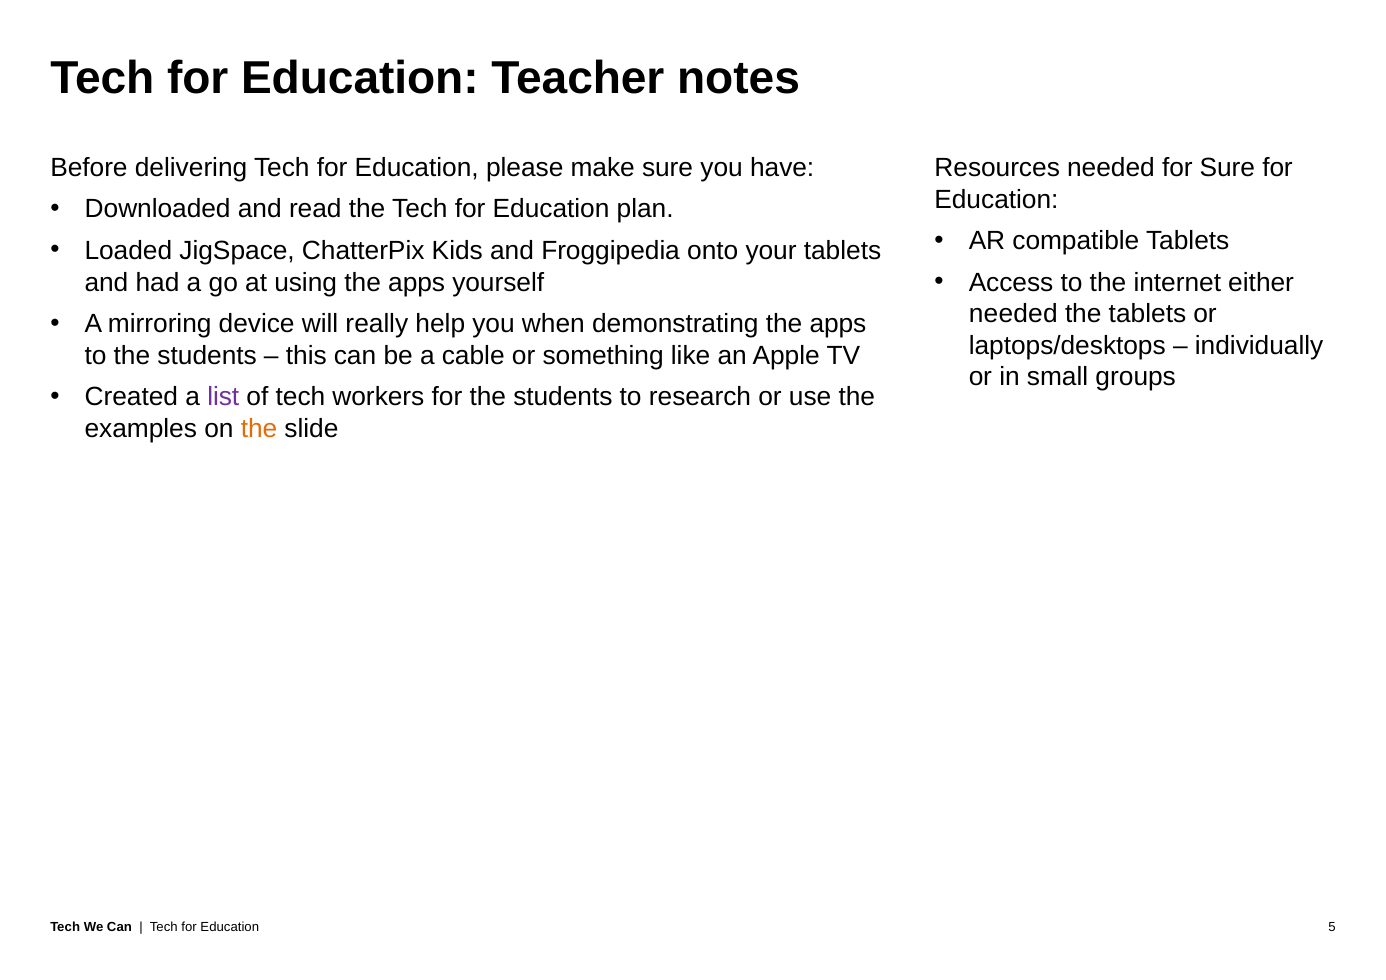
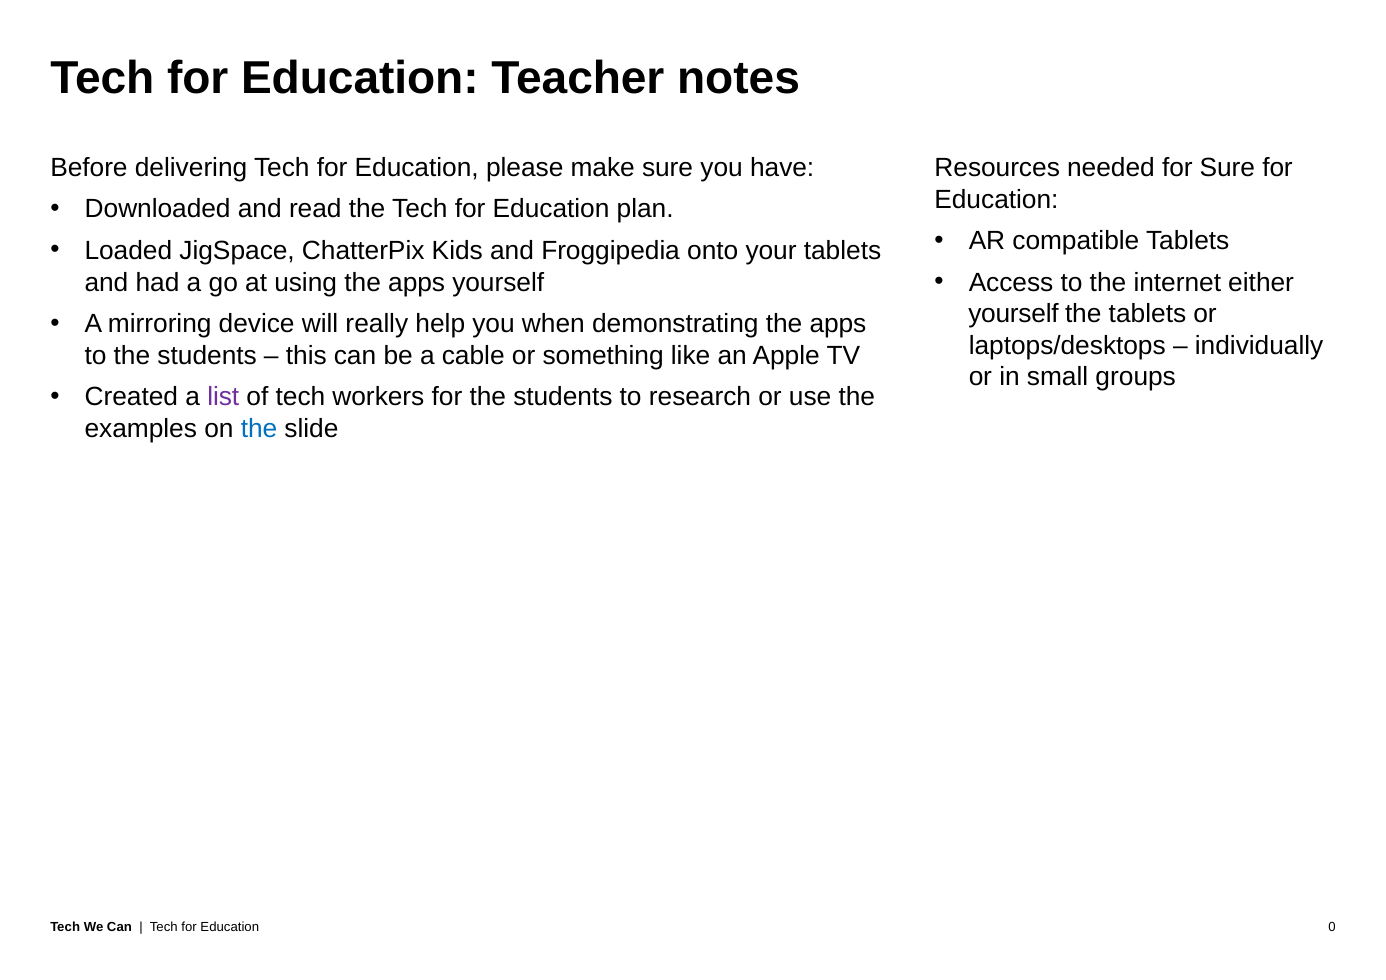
needed at (1013, 314): needed -> yourself
the at (259, 429) colour: orange -> blue
5: 5 -> 0
